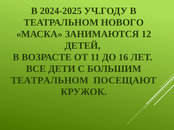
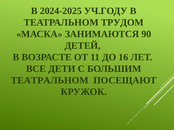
НОВОГО: НОВОГО -> ТРУДОМ
12: 12 -> 90
